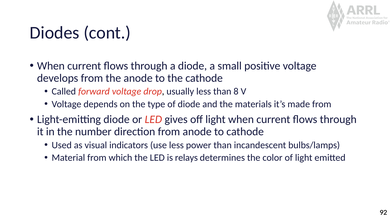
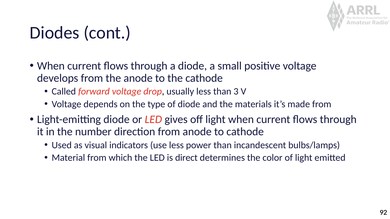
8: 8 -> 3
relays: relays -> direct
